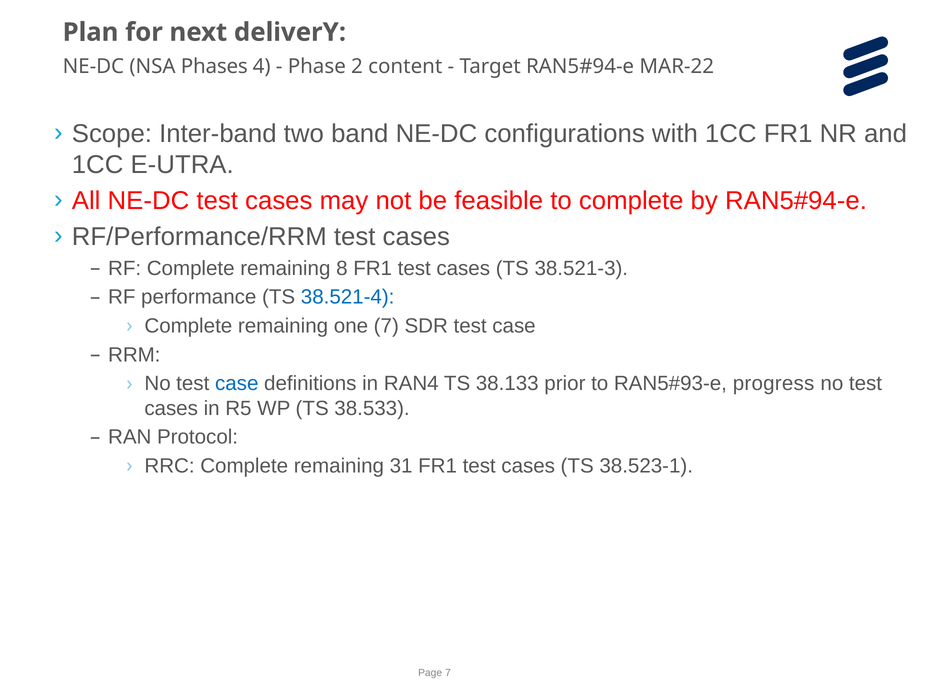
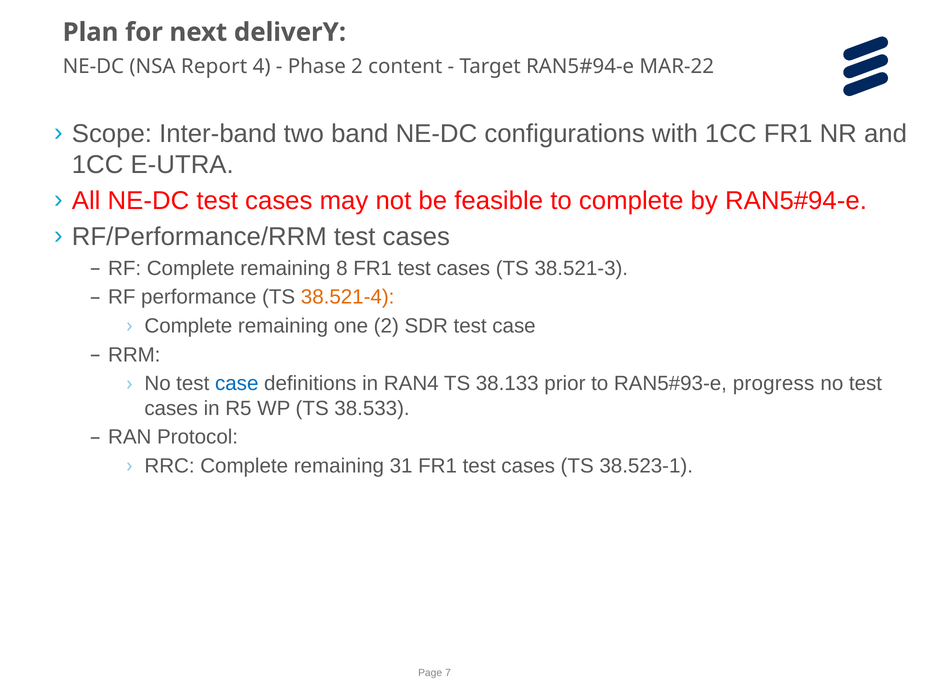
Phases: Phases -> Report
38.521-4 colour: blue -> orange
one 7: 7 -> 2
